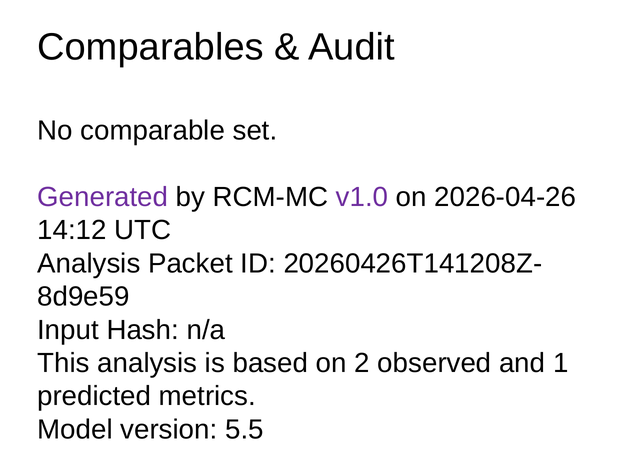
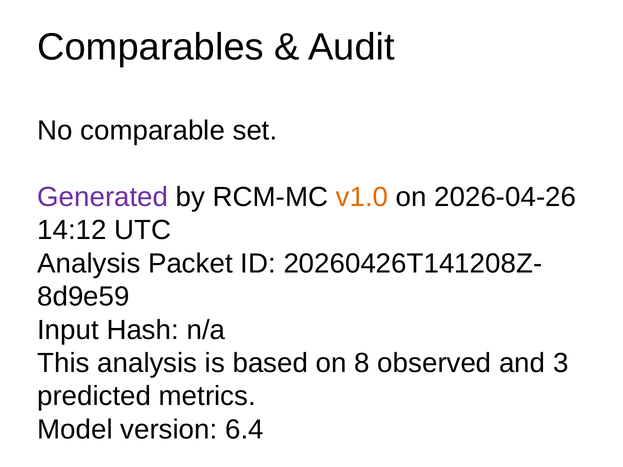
v1.0 colour: purple -> orange
2: 2 -> 8
1: 1 -> 3
5.5: 5.5 -> 6.4
